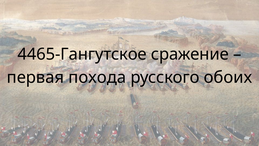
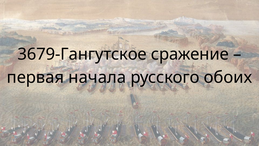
4465-Гангутское: 4465-Гангутское -> 3679-Гангутское
похода: похода -> начала
